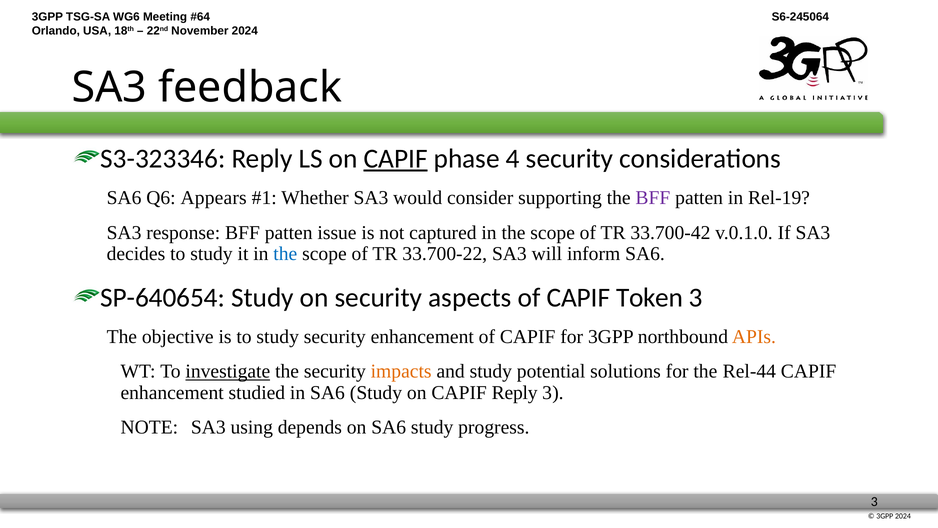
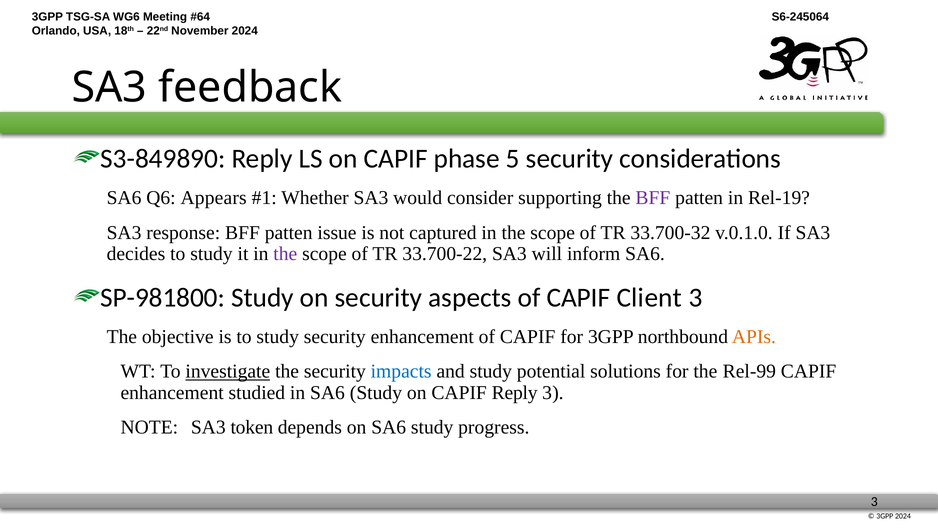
S3-323346: S3-323346 -> S3-849890
CAPIF at (396, 159) underline: present -> none
4: 4 -> 5
33.700-42: 33.700-42 -> 33.700-32
the at (285, 254) colour: blue -> purple
SP-640654: SP-640654 -> SP-981800
Token: Token -> Client
impacts colour: orange -> blue
Rel-44: Rel-44 -> Rel-99
using: using -> token
